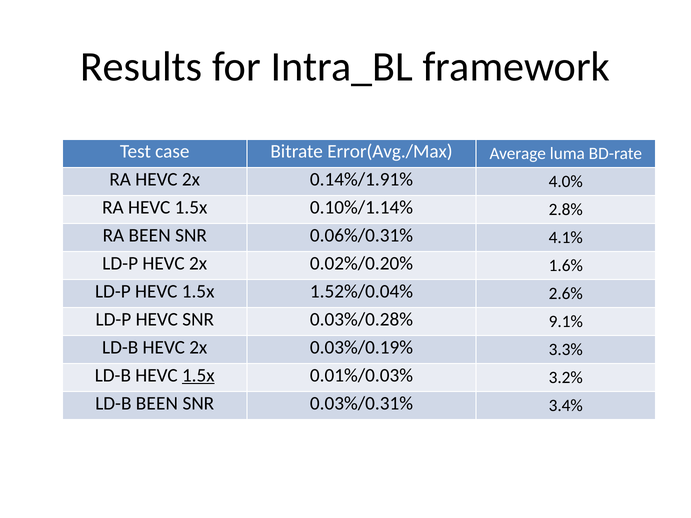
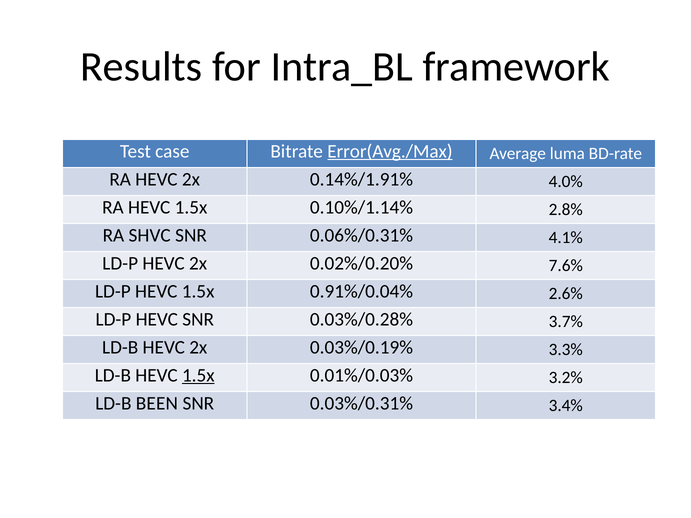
Error(Avg./Max underline: none -> present
RA BEEN: BEEN -> SHVC
1.6%: 1.6% -> 7.6%
1.52%/0.04%: 1.52%/0.04% -> 0.91%/0.04%
9.1%: 9.1% -> 3.7%
